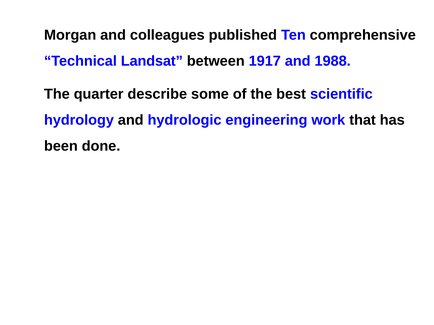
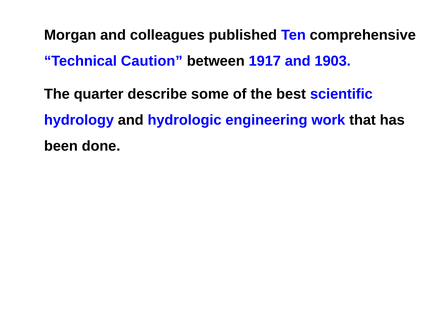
Landsat: Landsat -> Caution
1988: 1988 -> 1903
